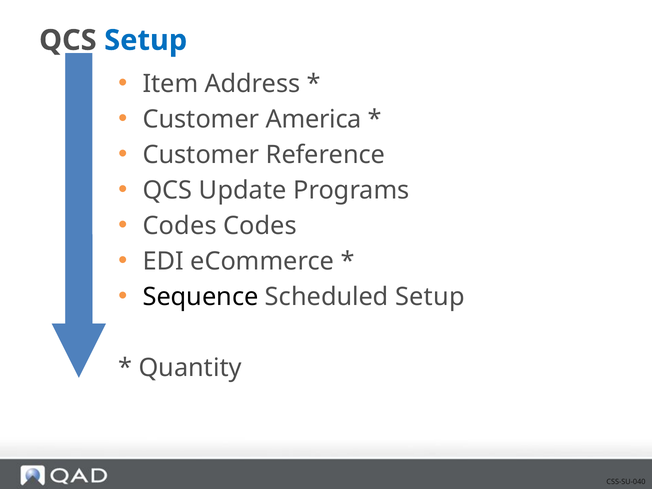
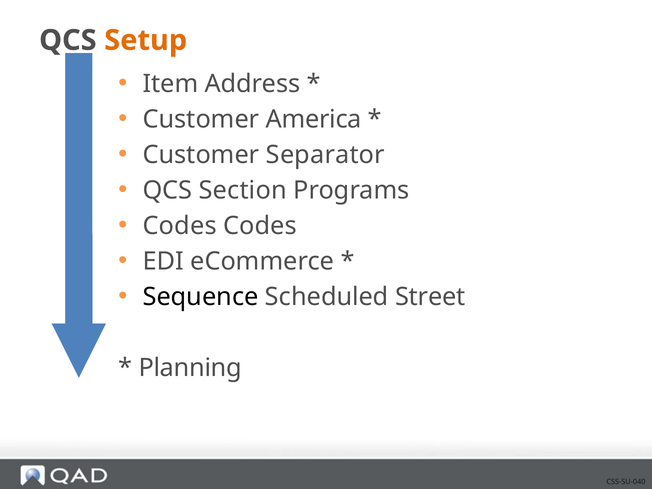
Setup at (146, 40) colour: blue -> orange
Reference: Reference -> Separator
Update: Update -> Section
Scheduled Setup: Setup -> Street
Quantity: Quantity -> Planning
